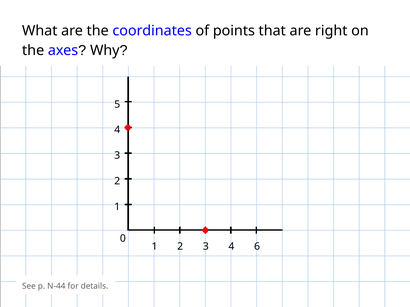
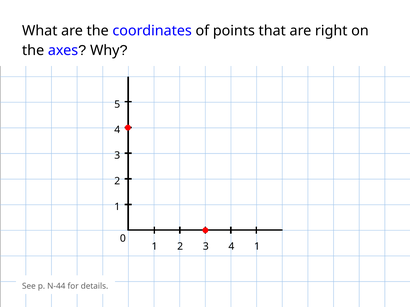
4 6: 6 -> 1
